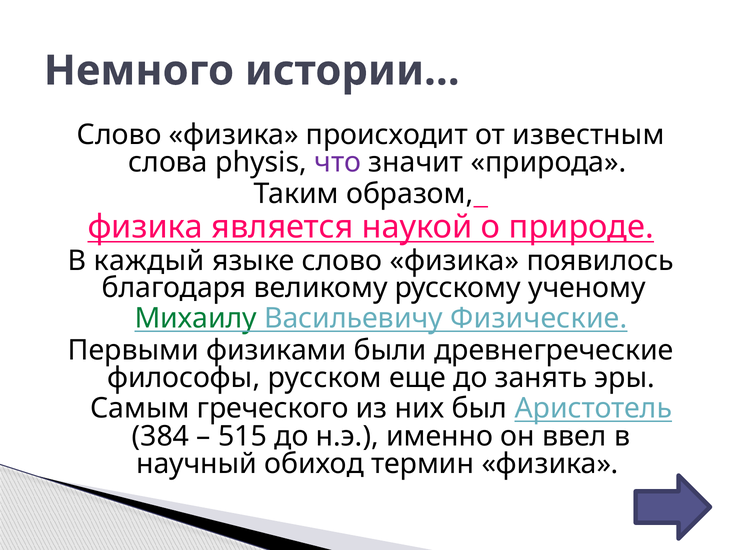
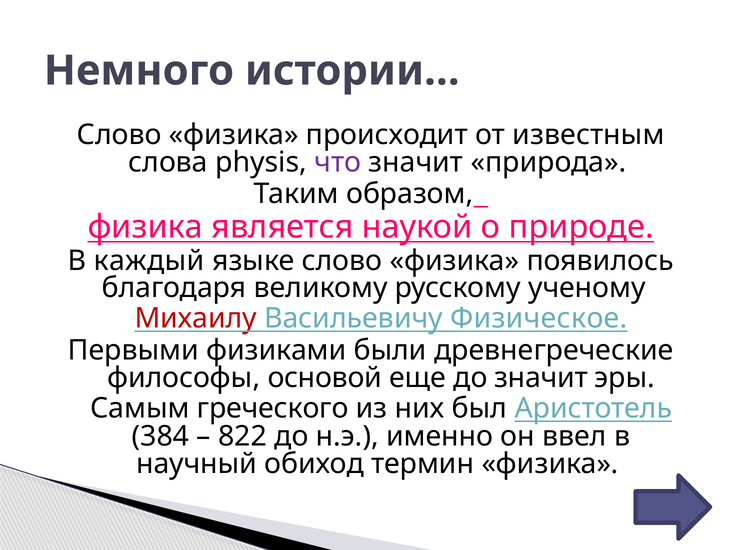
Михаилу colour: green -> red
Физические: Физические -> Физическое
русском: русском -> основой
до занять: занять -> значит
515: 515 -> 822
